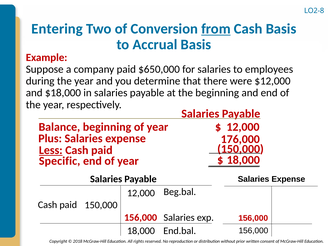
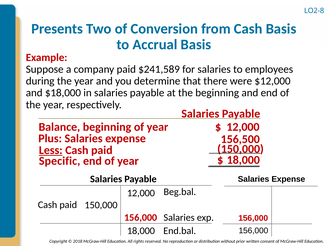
Entering: Entering -> Presents
from underline: present -> none
$650,000: $650,000 -> $241,589
176,000: 176,000 -> 156,500
